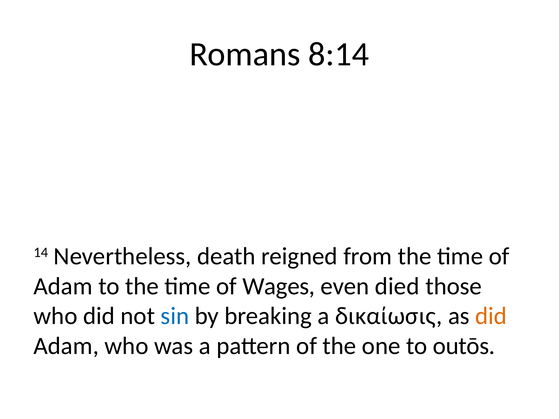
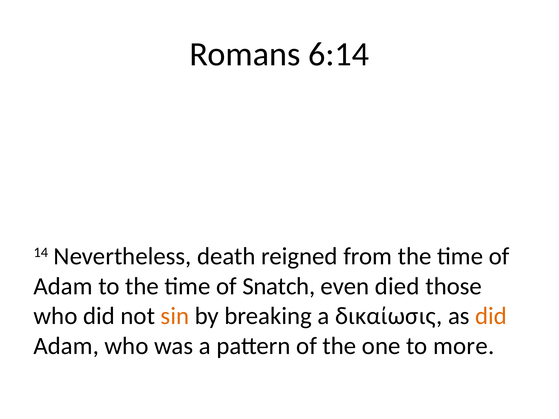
8:14: 8:14 -> 6:14
Wages: Wages -> Snatch
sin colour: blue -> orange
outōs: outōs -> more
